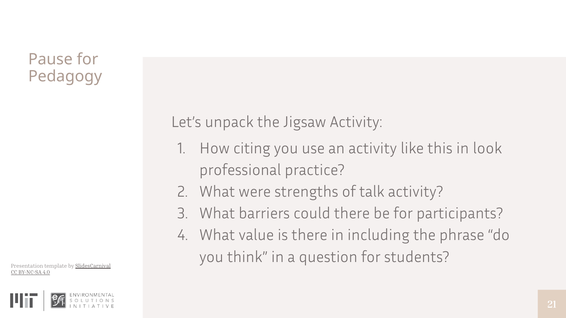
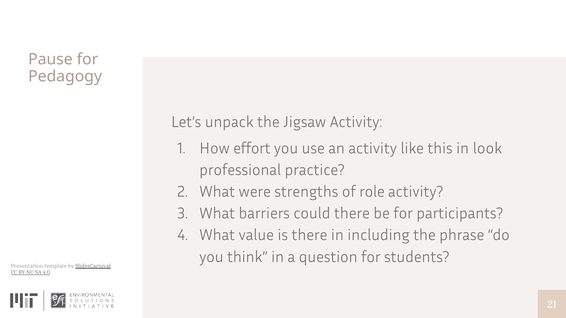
citing: citing -> effort
talk: talk -> role
